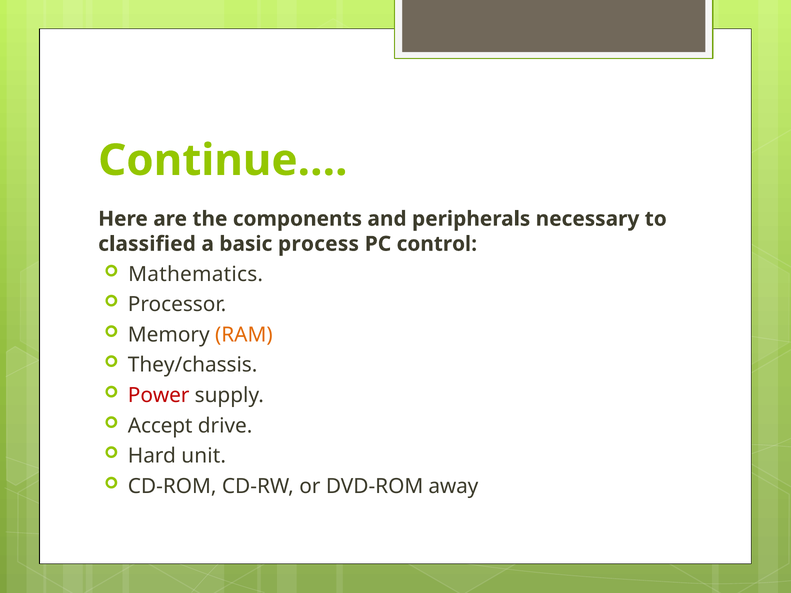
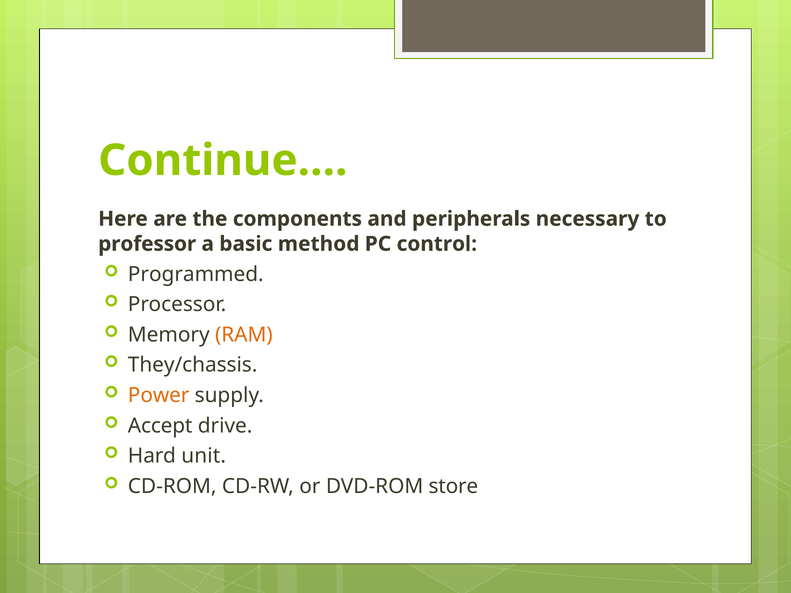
classified: classified -> professor
process: process -> method
Mathematics: Mathematics -> Programmed
Power colour: red -> orange
away: away -> store
